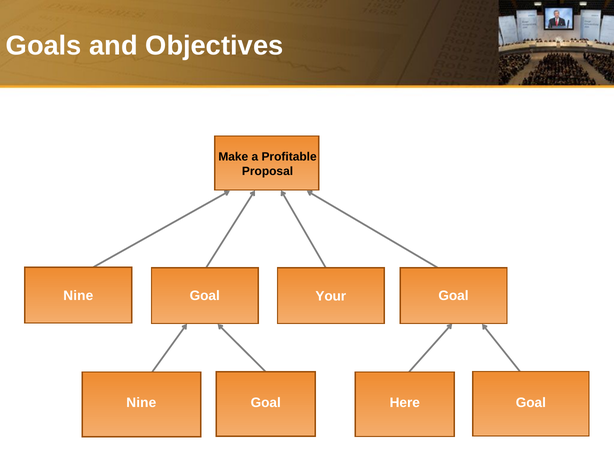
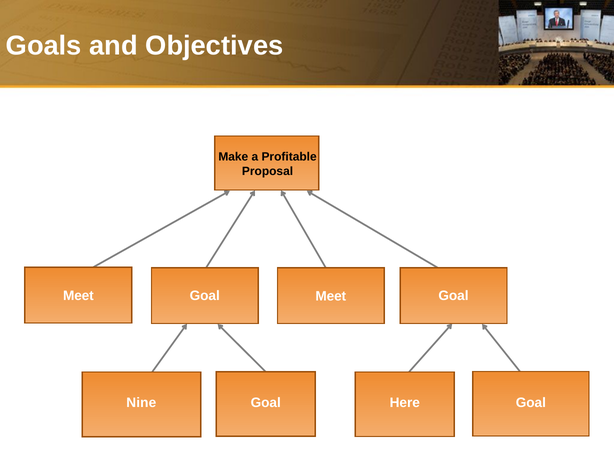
Nine at (78, 295): Nine -> Meet
Goal Your: Your -> Meet
